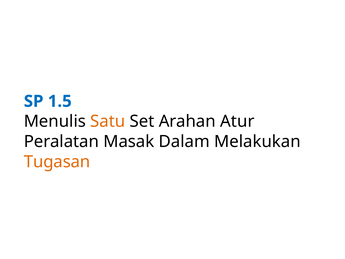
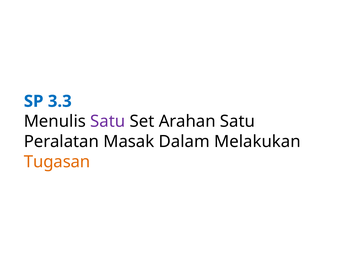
1.5: 1.5 -> 3.3
Satu at (108, 121) colour: orange -> purple
Arahan Atur: Atur -> Satu
